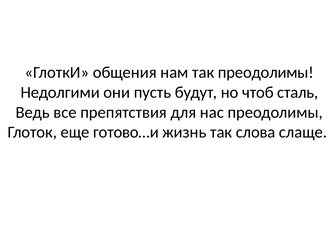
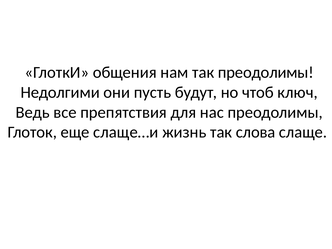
сталь: сталь -> ключ
готово…и: готово…и -> слаще…и
